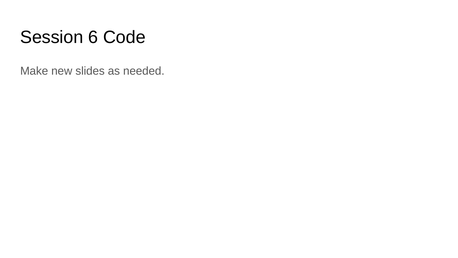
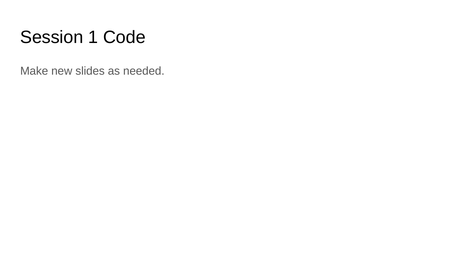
6: 6 -> 1
